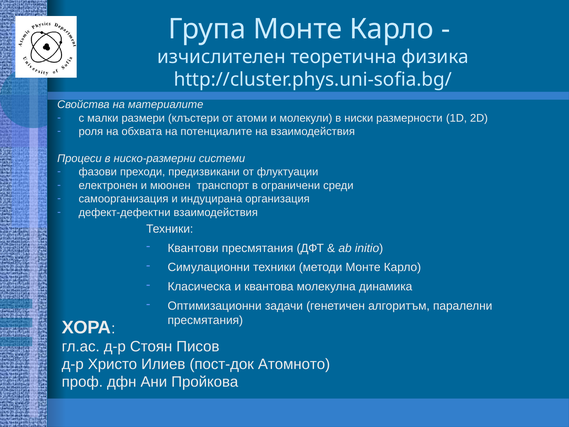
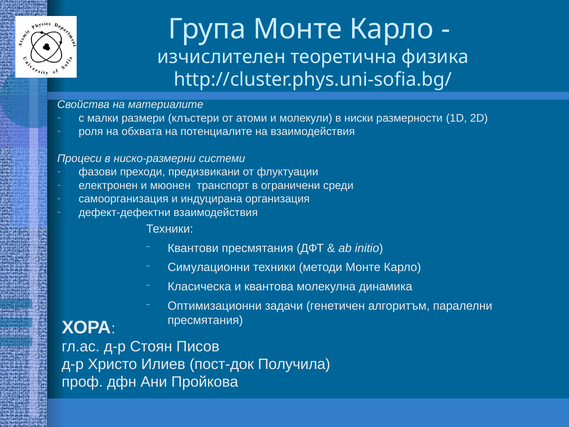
Атомното: Атомното -> Получила
